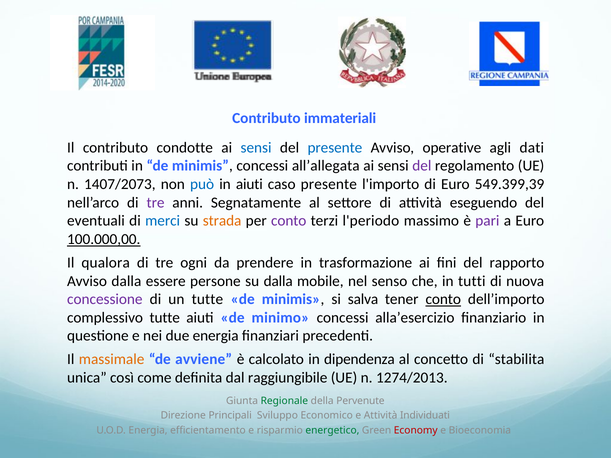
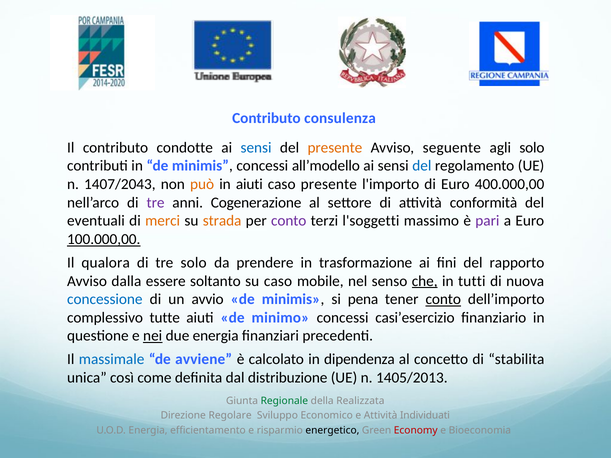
immateriali: immateriali -> consulenza
presente at (335, 148) colour: blue -> orange
operative: operative -> seguente
agli dati: dati -> solo
all’allegata: all’allegata -> all’modello
del at (422, 166) colour: purple -> blue
1407/2073: 1407/2073 -> 1407/2043
può colour: blue -> orange
549.399,39: 549.399,39 -> 400.000,00
Segnatamente: Segnatamente -> Cogenerazione
eseguendo: eseguendo -> conformità
merci colour: blue -> orange
l'periodo: l'periodo -> l'soggetti
tre ogni: ogni -> solo
persone: persone -> soltanto
su dalla: dalla -> caso
che underline: none -> present
concessione colour: purple -> blue
un tutte: tutte -> avvio
salva: salva -> pena
alla’esercizio: alla’esercizio -> casi’esercizio
nei underline: none -> present
massimale colour: orange -> blue
raggiungibile: raggiungibile -> distribuzione
1274/2013: 1274/2013 -> 1405/2013
Pervenute: Pervenute -> Realizzata
Principali: Principali -> Regolare
energetico colour: green -> black
